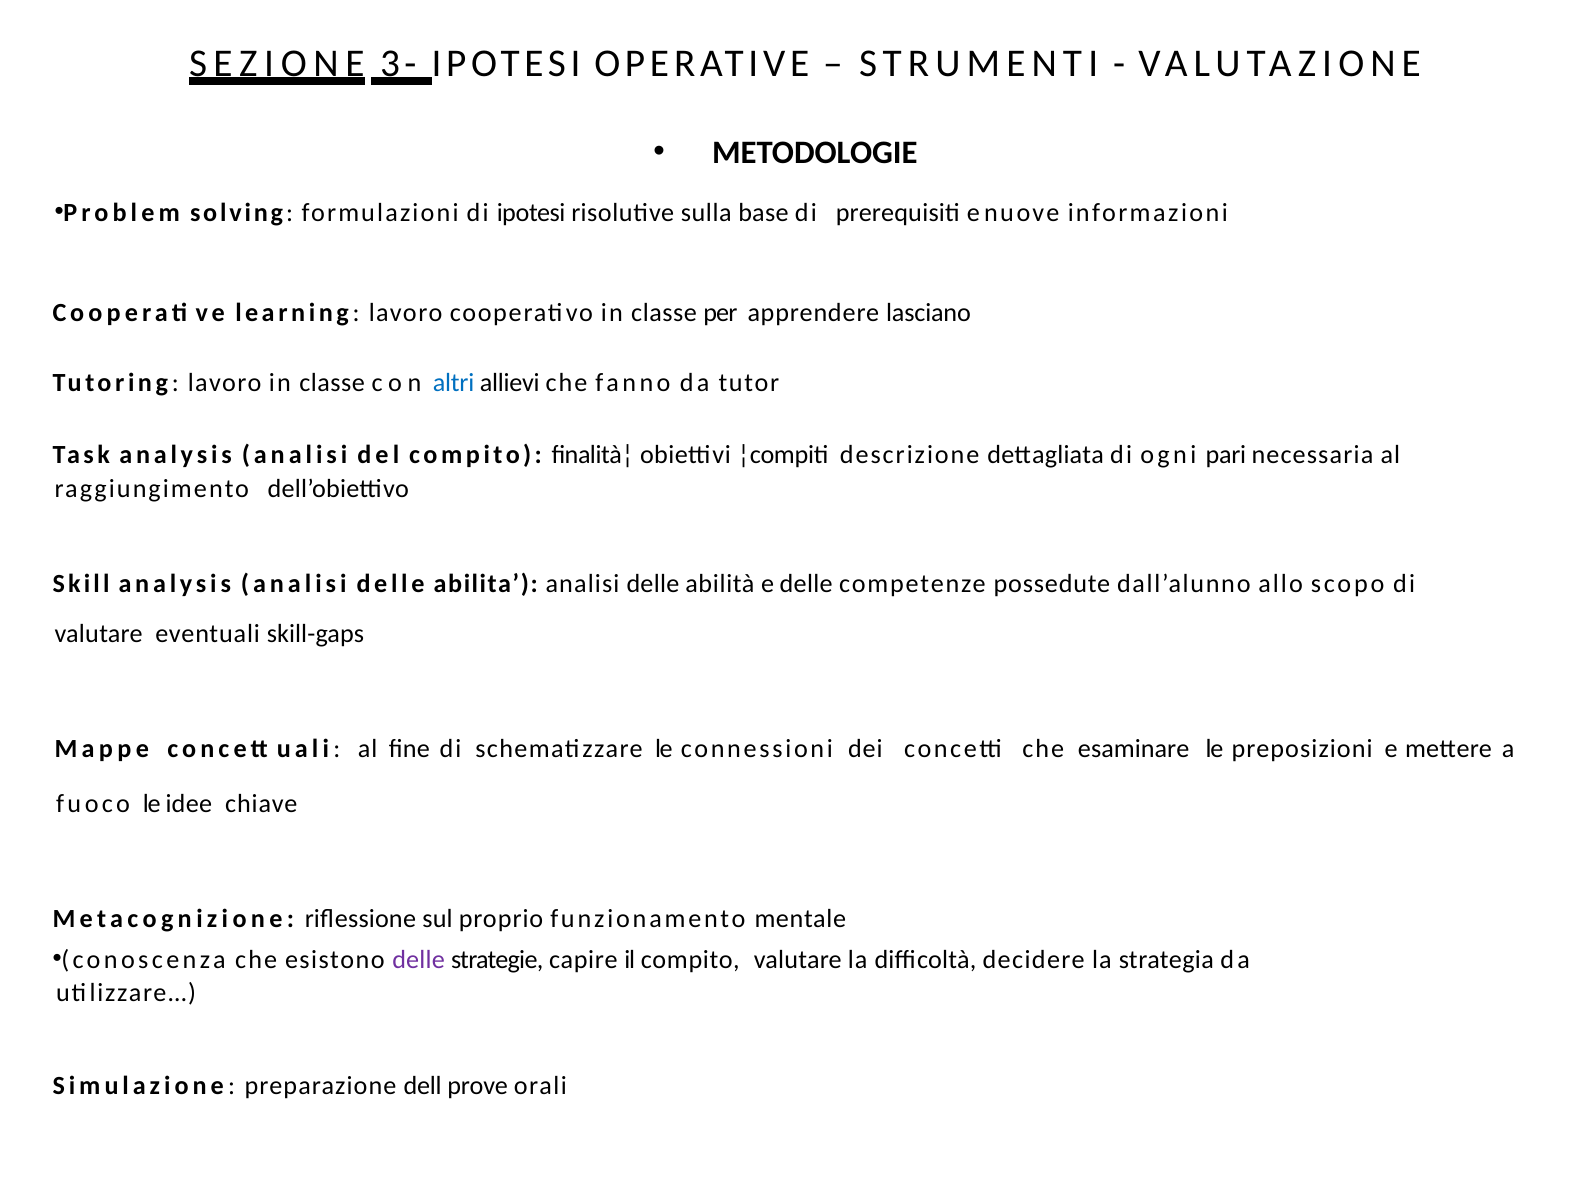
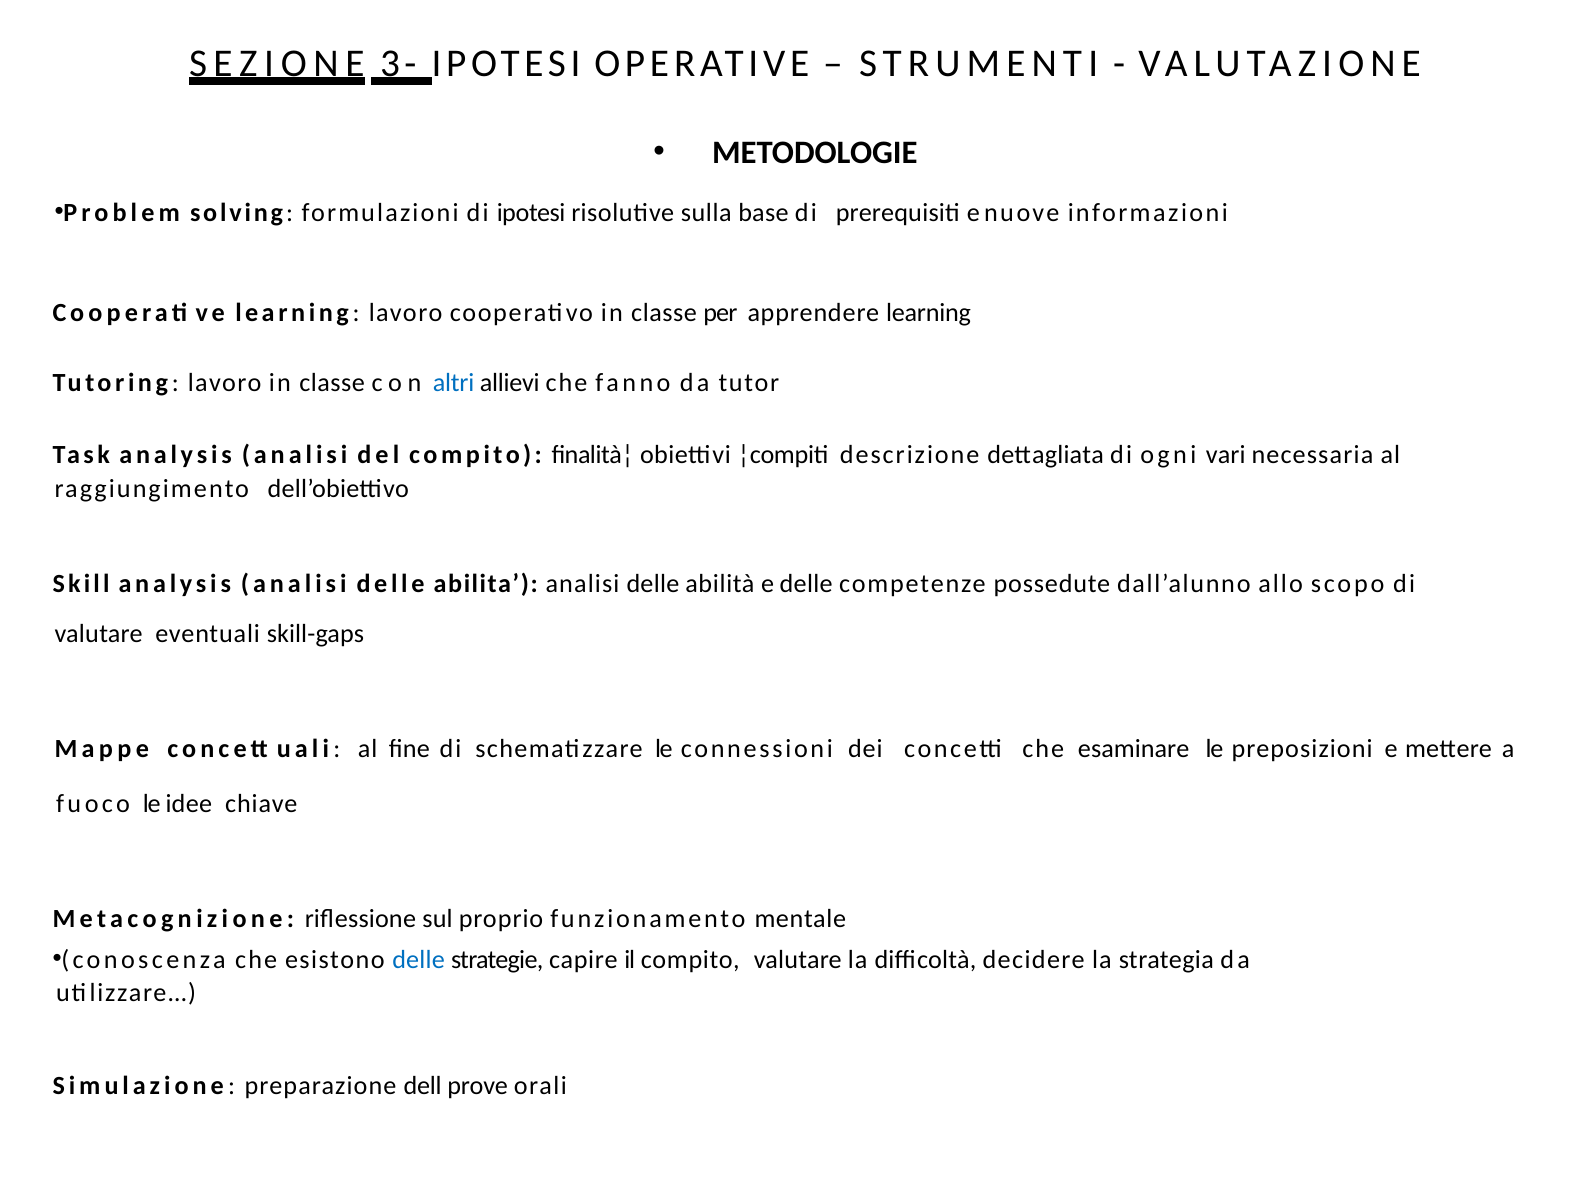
apprendere lasciano: lasciano -> learning
pari: pari -> vari
delle at (419, 960) colour: purple -> blue
